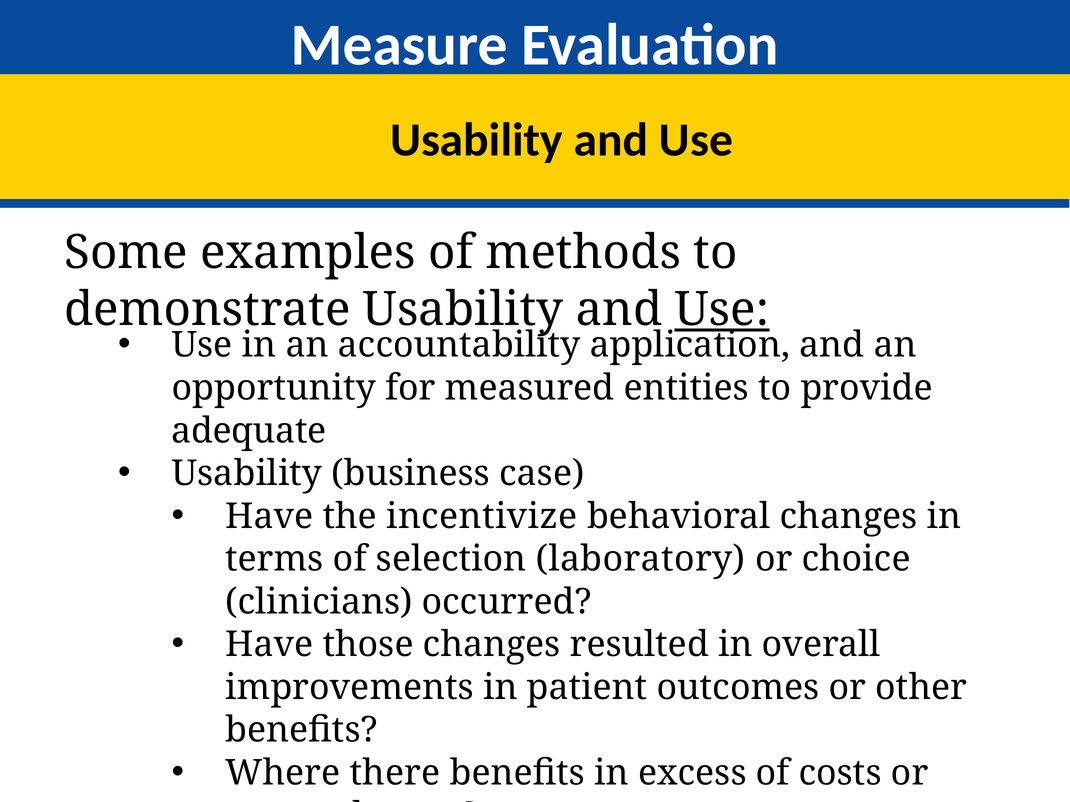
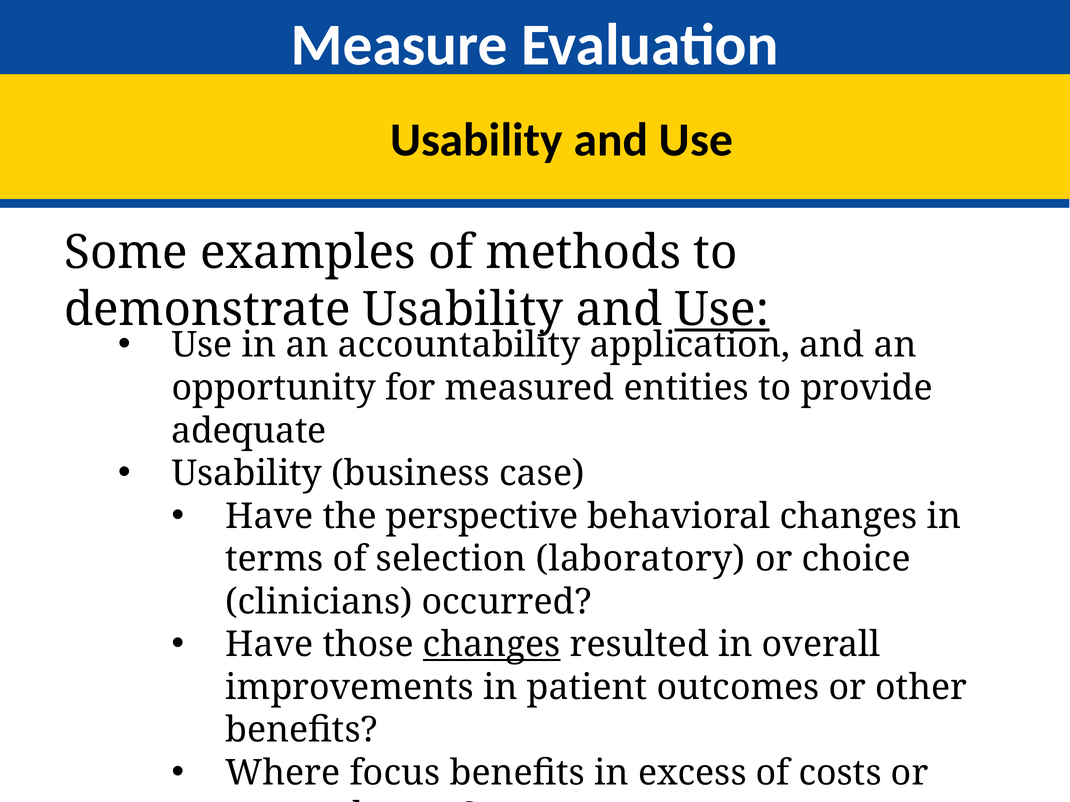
incentivize: incentivize -> perspective
changes at (492, 645) underline: none -> present
there: there -> focus
